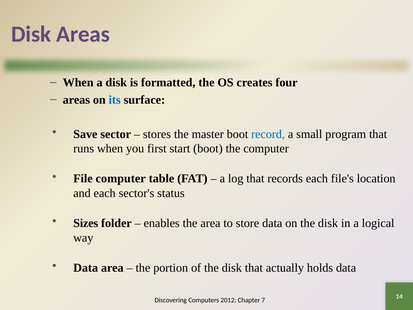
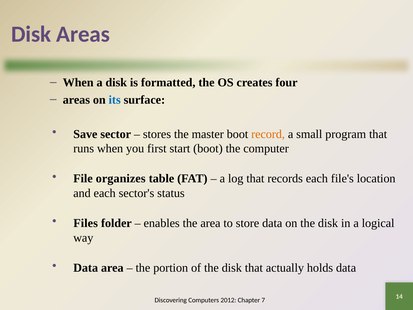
record colour: blue -> orange
File computer: computer -> organizes
Sizes: Sizes -> Files
